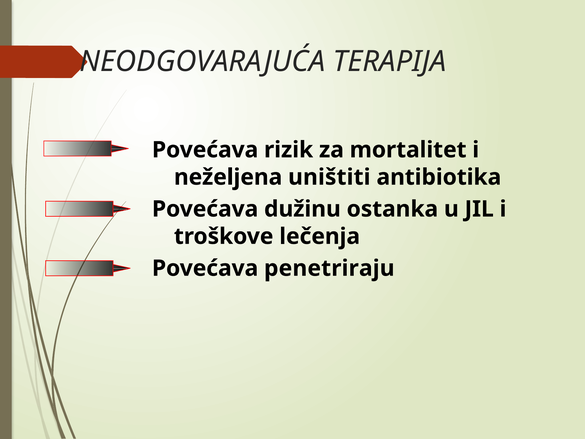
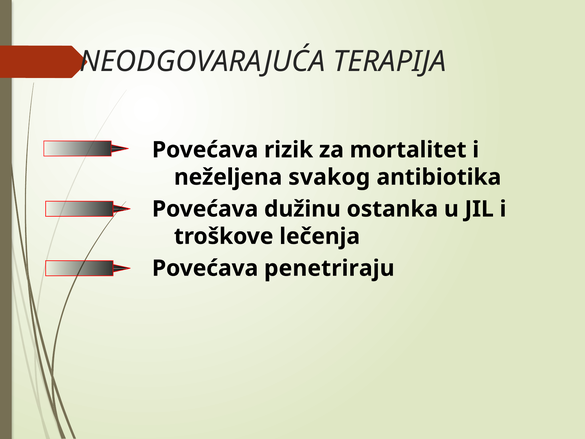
uništiti: uništiti -> svakog
